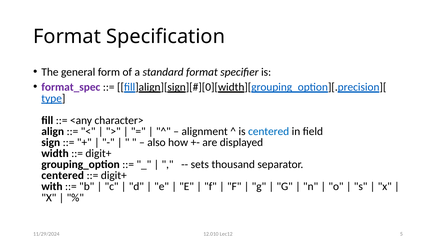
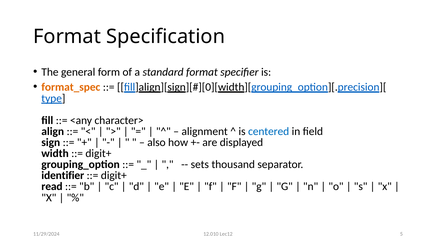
format_spec colour: purple -> orange
centered at (63, 176): centered -> identifier
with: with -> read
